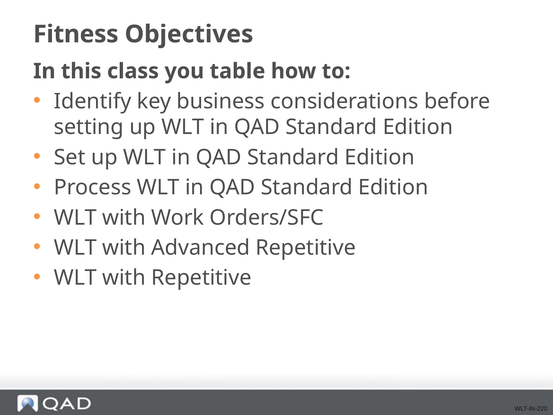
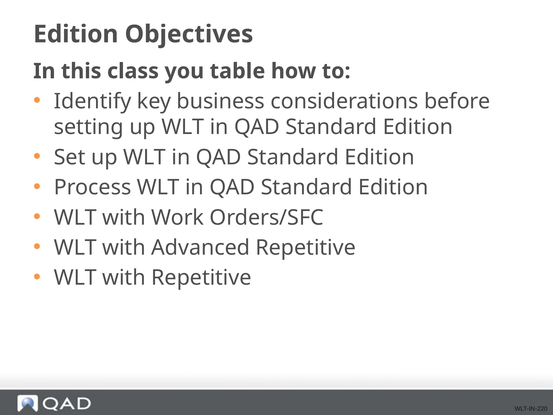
Fitness at (76, 34): Fitness -> Edition
